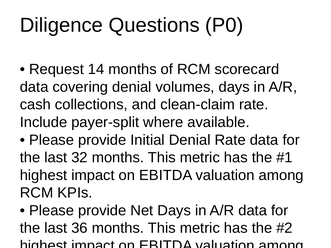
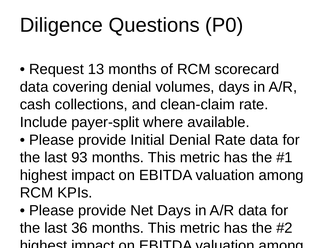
14: 14 -> 13
32: 32 -> 93
